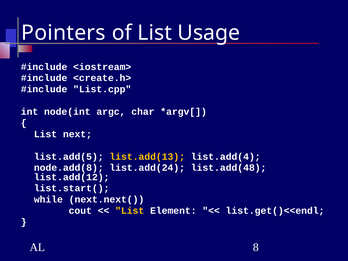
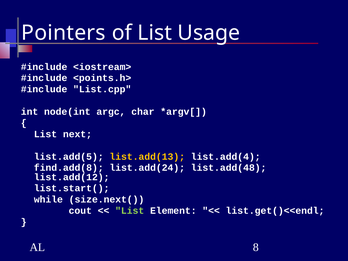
<create.h>: <create.h> -> <points.h>
node.add(8: node.add(8 -> find.add(8
next.next(: next.next( -> size.next(
List at (130, 211) colour: yellow -> light green
